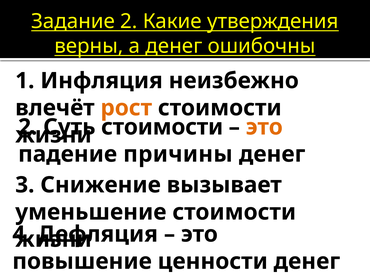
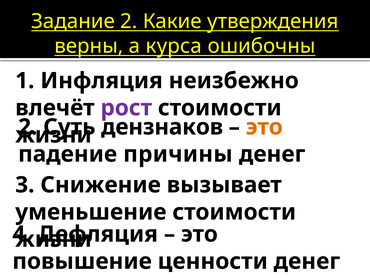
а денег: денег -> курса
рост colour: orange -> purple
стоимости at (162, 127): стоимости -> дензнаков
